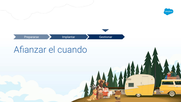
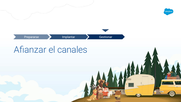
cuando: cuando -> canales
